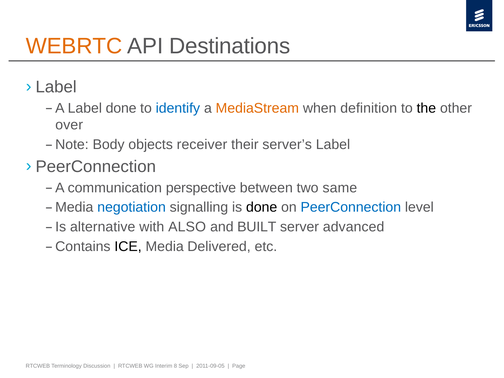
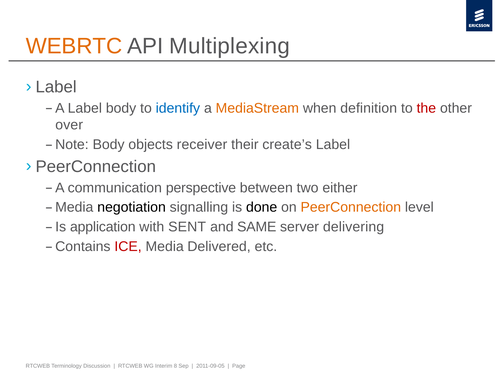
Destinations: Destinations -> Multiplexing
Label done: done -> body
the colour: black -> red
server’s: server’s -> create’s
same: same -> either
negotiation colour: blue -> black
PeerConnection colour: blue -> orange
alternative: alternative -> application
ALSO: ALSO -> SENT
BUILT: BUILT -> SAME
advanced: advanced -> delivering
ICE colour: black -> red
